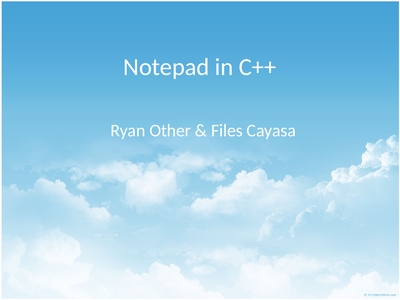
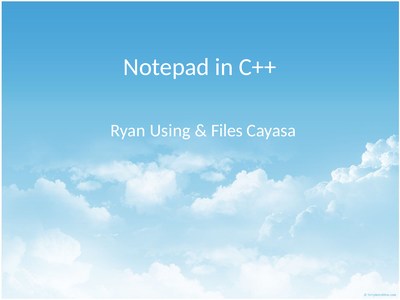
Other: Other -> Using
